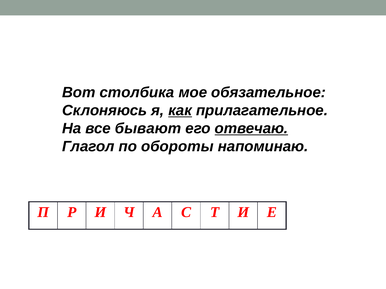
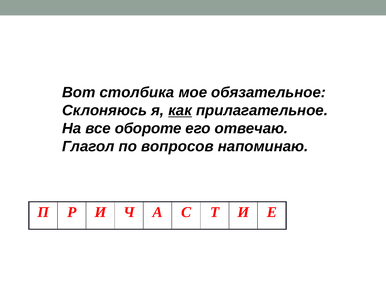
бывают: бывают -> обороте
отвечаю underline: present -> none
обороты: обороты -> вопросов
